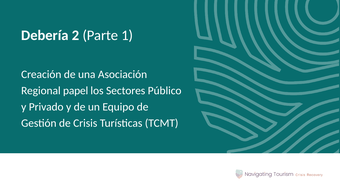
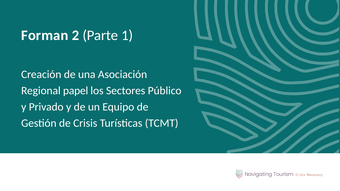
Debería: Debería -> Forman
